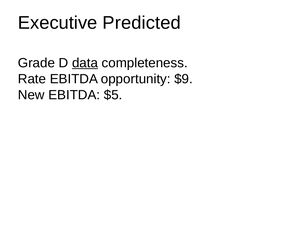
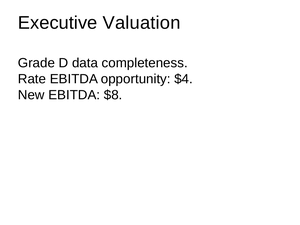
Predicted: Predicted -> Valuation
data underline: present -> none
$9: $9 -> $4
$5: $5 -> $8
